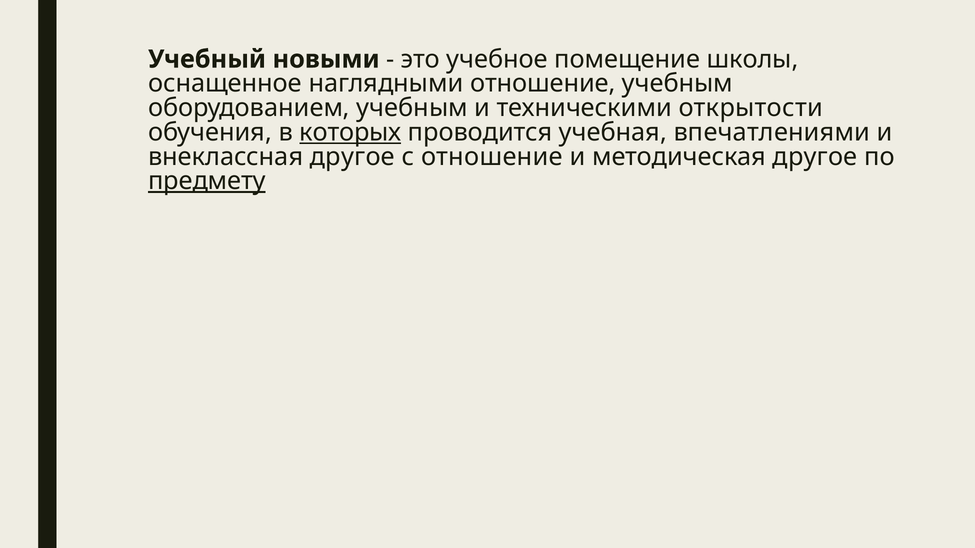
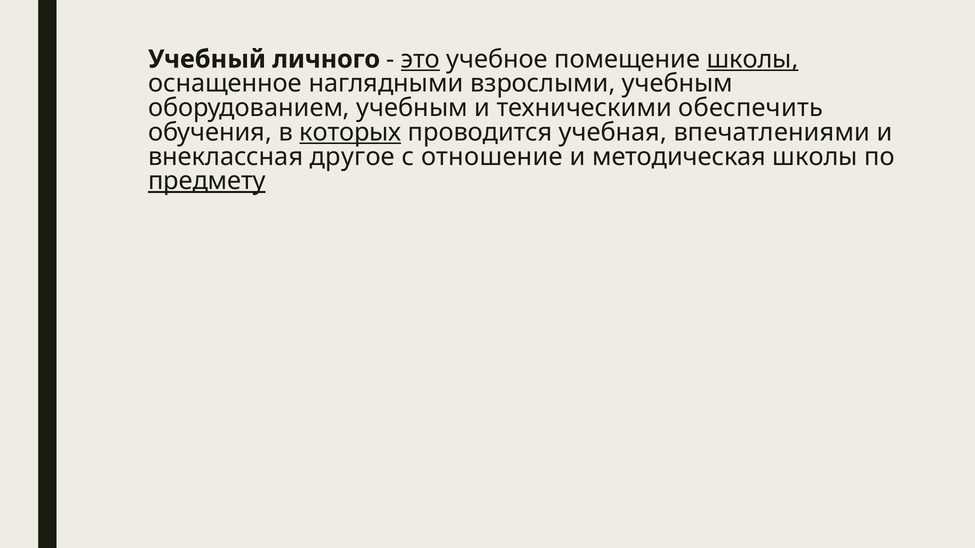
новыми: новыми -> личного
это underline: none -> present
школы at (753, 59) underline: none -> present
наглядными отношение: отношение -> взрослыми
открытости: открытости -> обеспечить
методическая другое: другое -> школы
